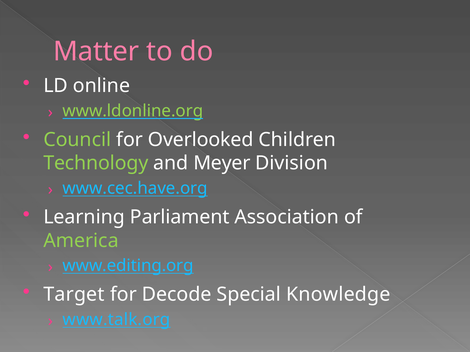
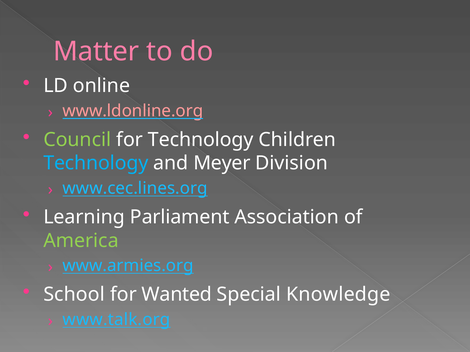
www.ldonline.org colour: light green -> pink
for Overlooked: Overlooked -> Technology
Technology at (96, 163) colour: light green -> light blue
www.cec.have.org: www.cec.have.org -> www.cec.lines.org
www.editing.org: www.editing.org -> www.armies.org
Target: Target -> School
Decode: Decode -> Wanted
